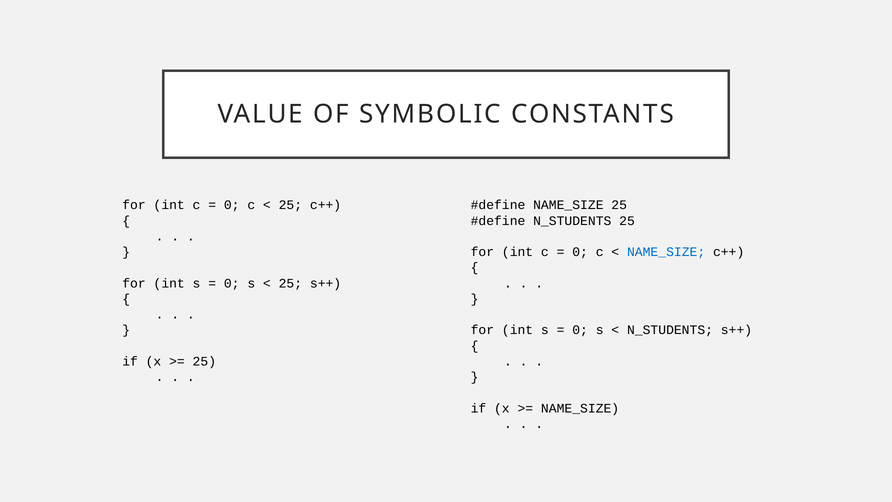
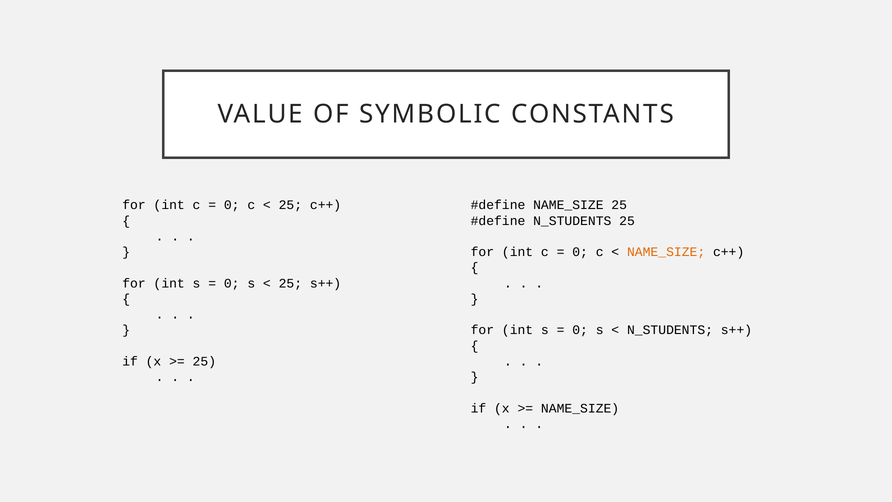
NAME_SIZE at (666, 252) colour: blue -> orange
